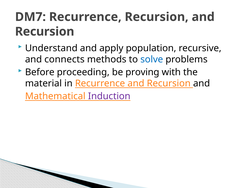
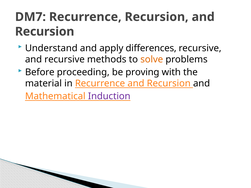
population: population -> differences
and connects: connects -> recursive
solve colour: blue -> orange
